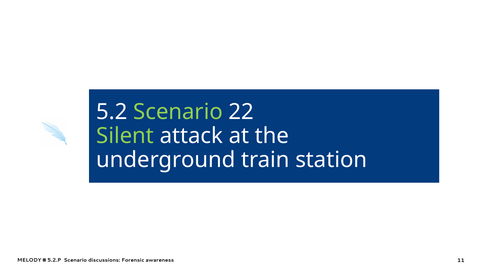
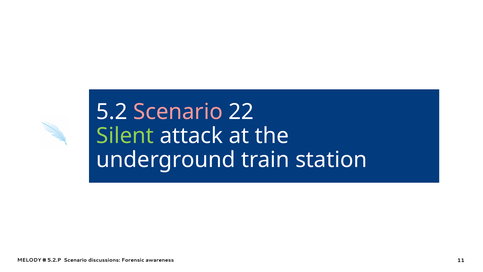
Scenario at (178, 112) colour: light green -> pink
